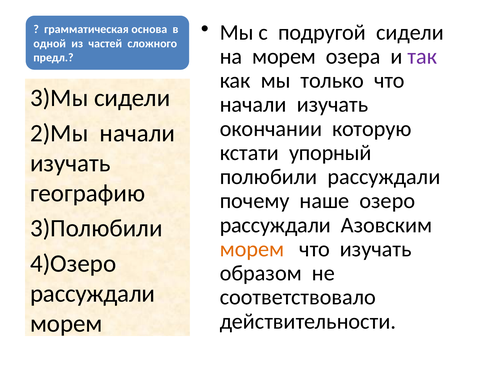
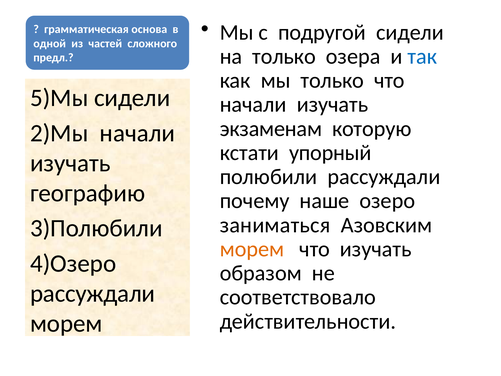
на морем: морем -> только
так colour: purple -> blue
3)Мы: 3)Мы -> 5)Мы
окончании: окончании -> экзаменам
рассуждали at (275, 225): рассуждали -> заниматься
